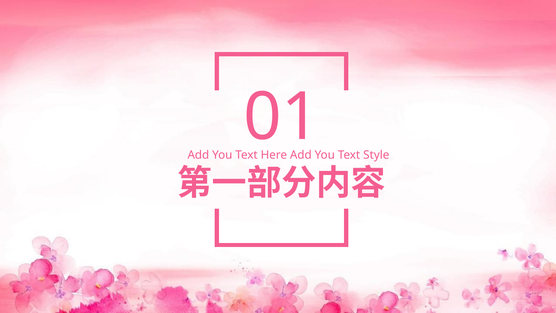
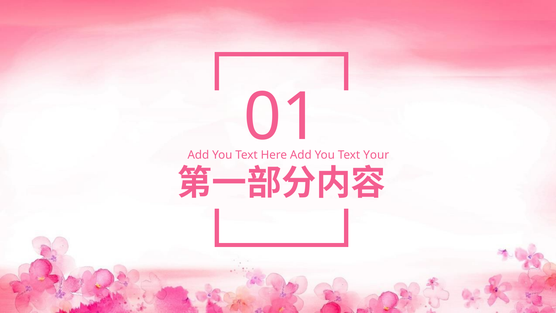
Style: Style -> Your
